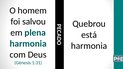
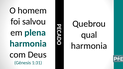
está: está -> qual
